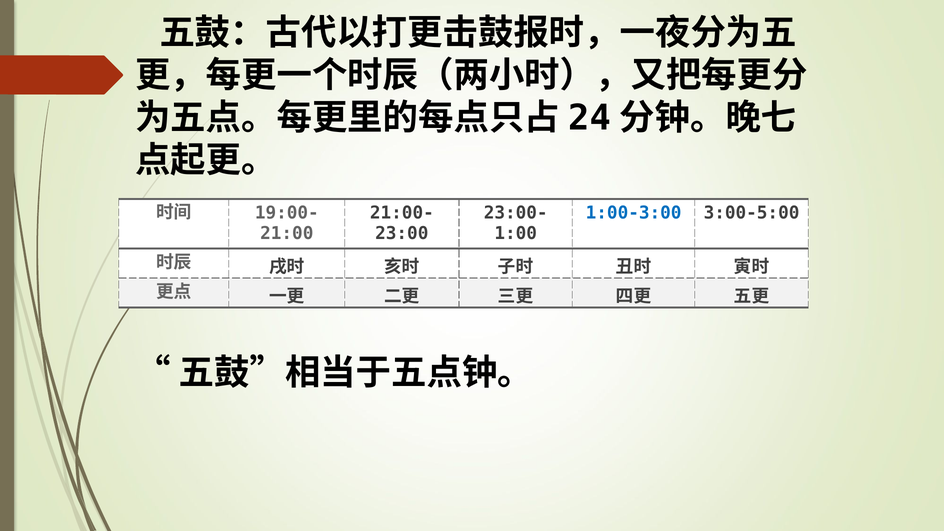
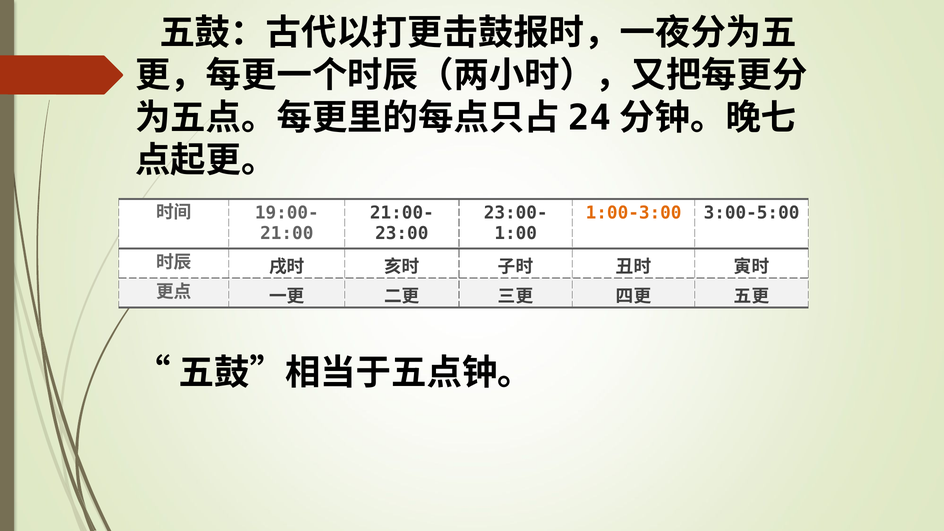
1:00-3:00 colour: blue -> orange
